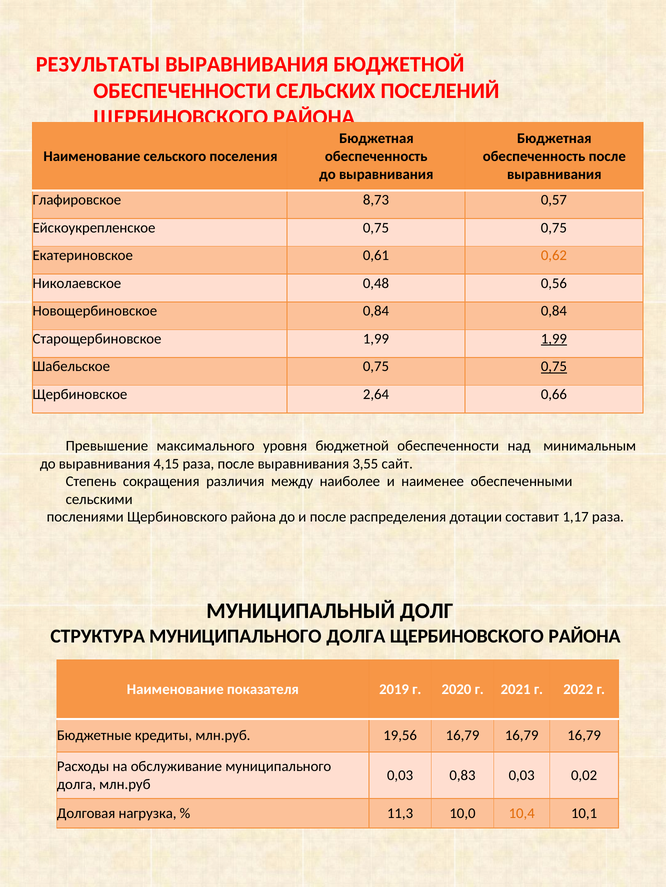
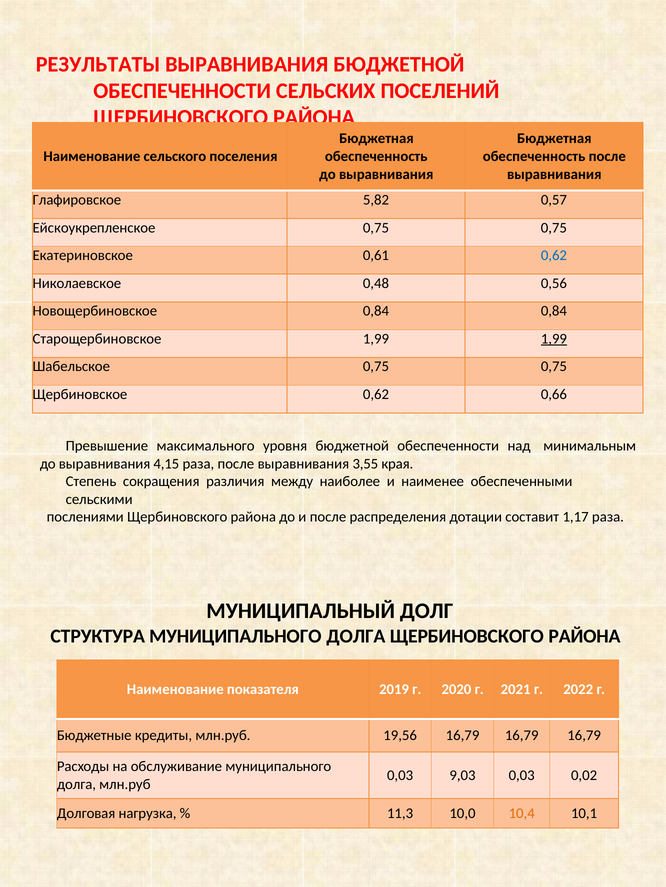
8,73: 8,73 -> 5,82
0,62 at (554, 256) colour: orange -> blue
0,75 at (554, 367) underline: present -> none
Щербиновское 2,64: 2,64 -> 0,62
сайт: сайт -> края
0,83: 0,83 -> 9,03
